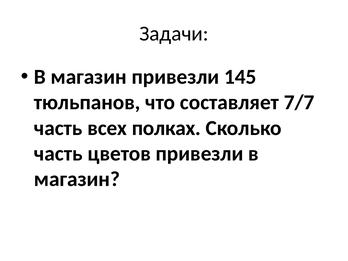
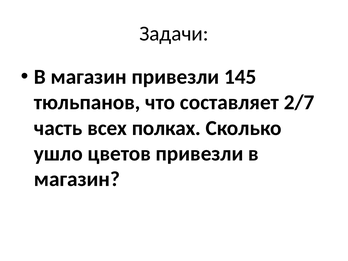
7/7: 7/7 -> 2/7
часть at (58, 154): часть -> ушло
